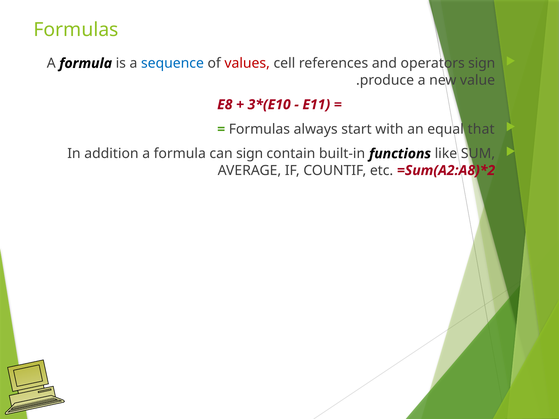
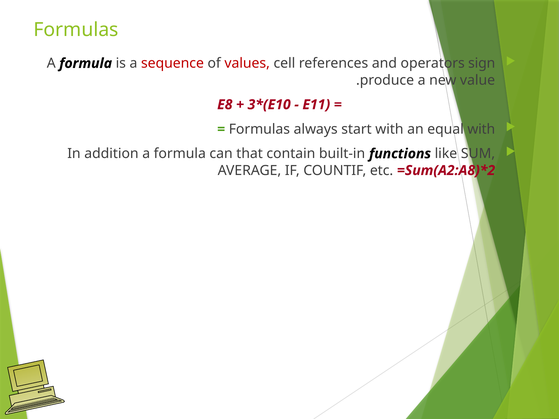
sequence colour: blue -> red
equal that: that -> with
can sign: sign -> that
